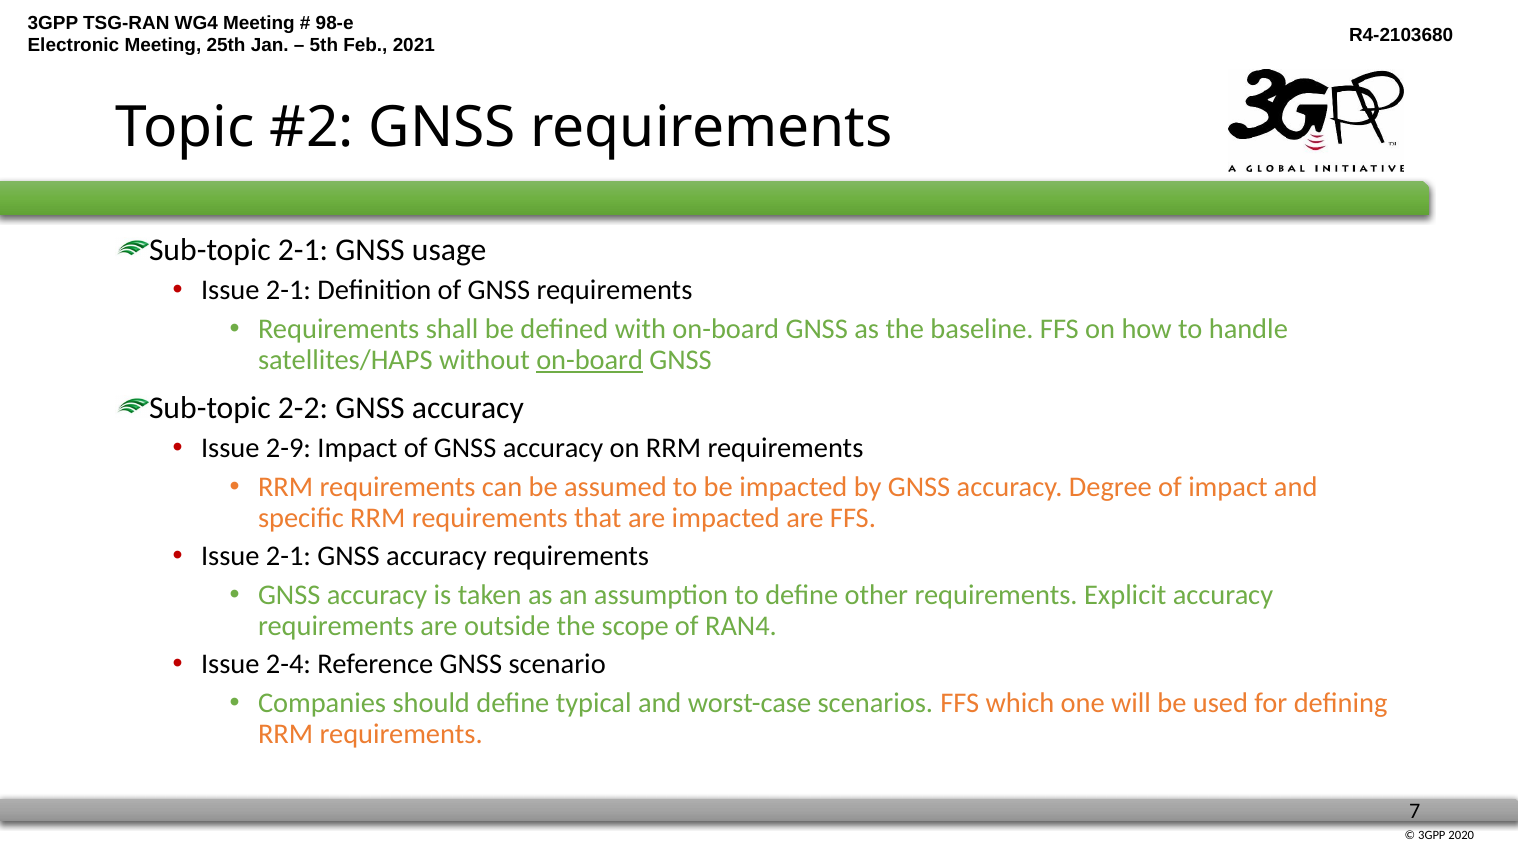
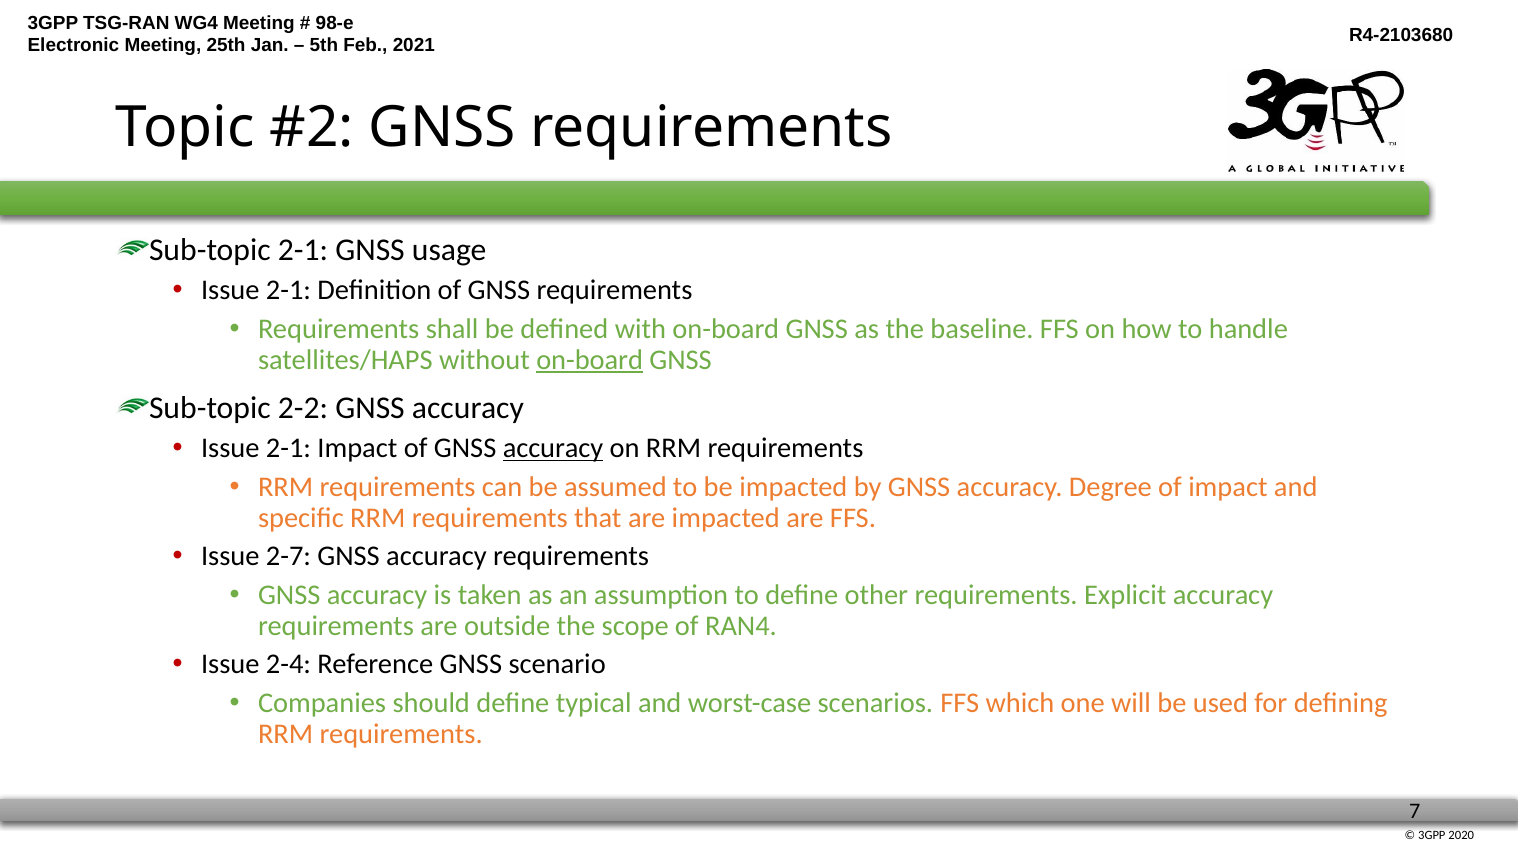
2-9 at (288, 448): 2-9 -> 2-1
accuracy at (553, 448) underline: none -> present
2-1 at (288, 556): 2-1 -> 2-7
